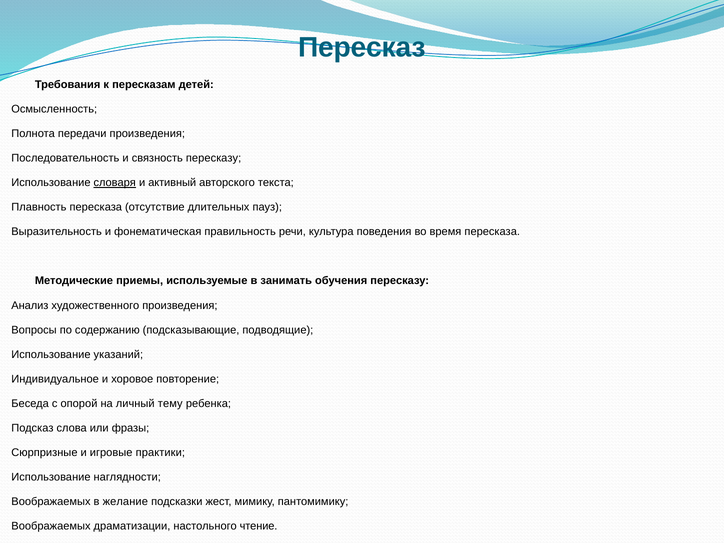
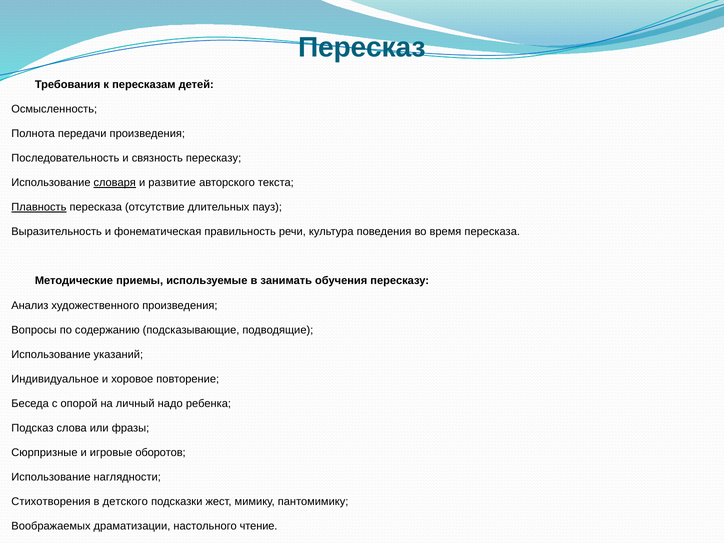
активный: активный -> развитие
Плавность underline: none -> present
тему: тему -> надо
практики: практики -> оборотов
Воображаемых at (51, 502): Воображаемых -> Стихотворения
желание: желание -> детского
